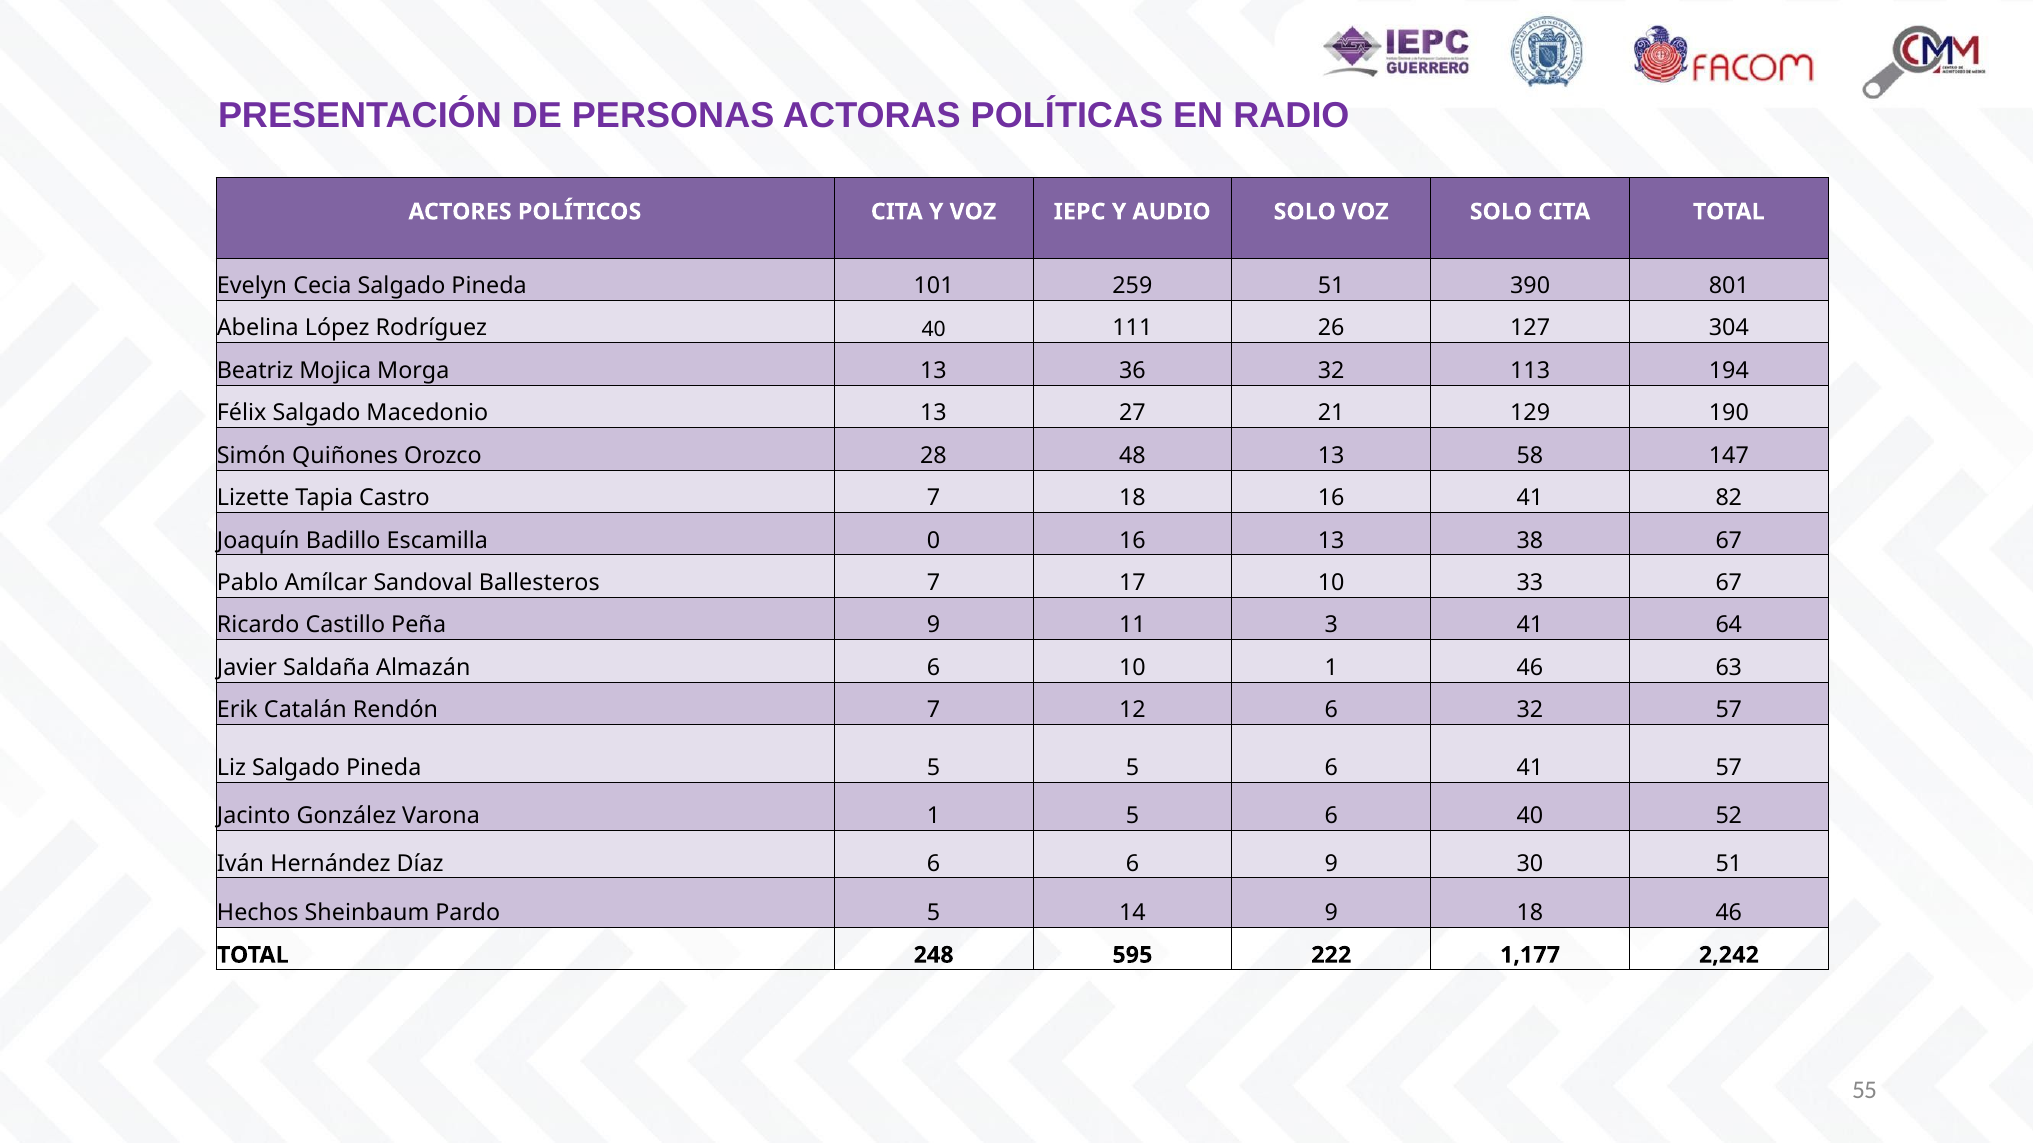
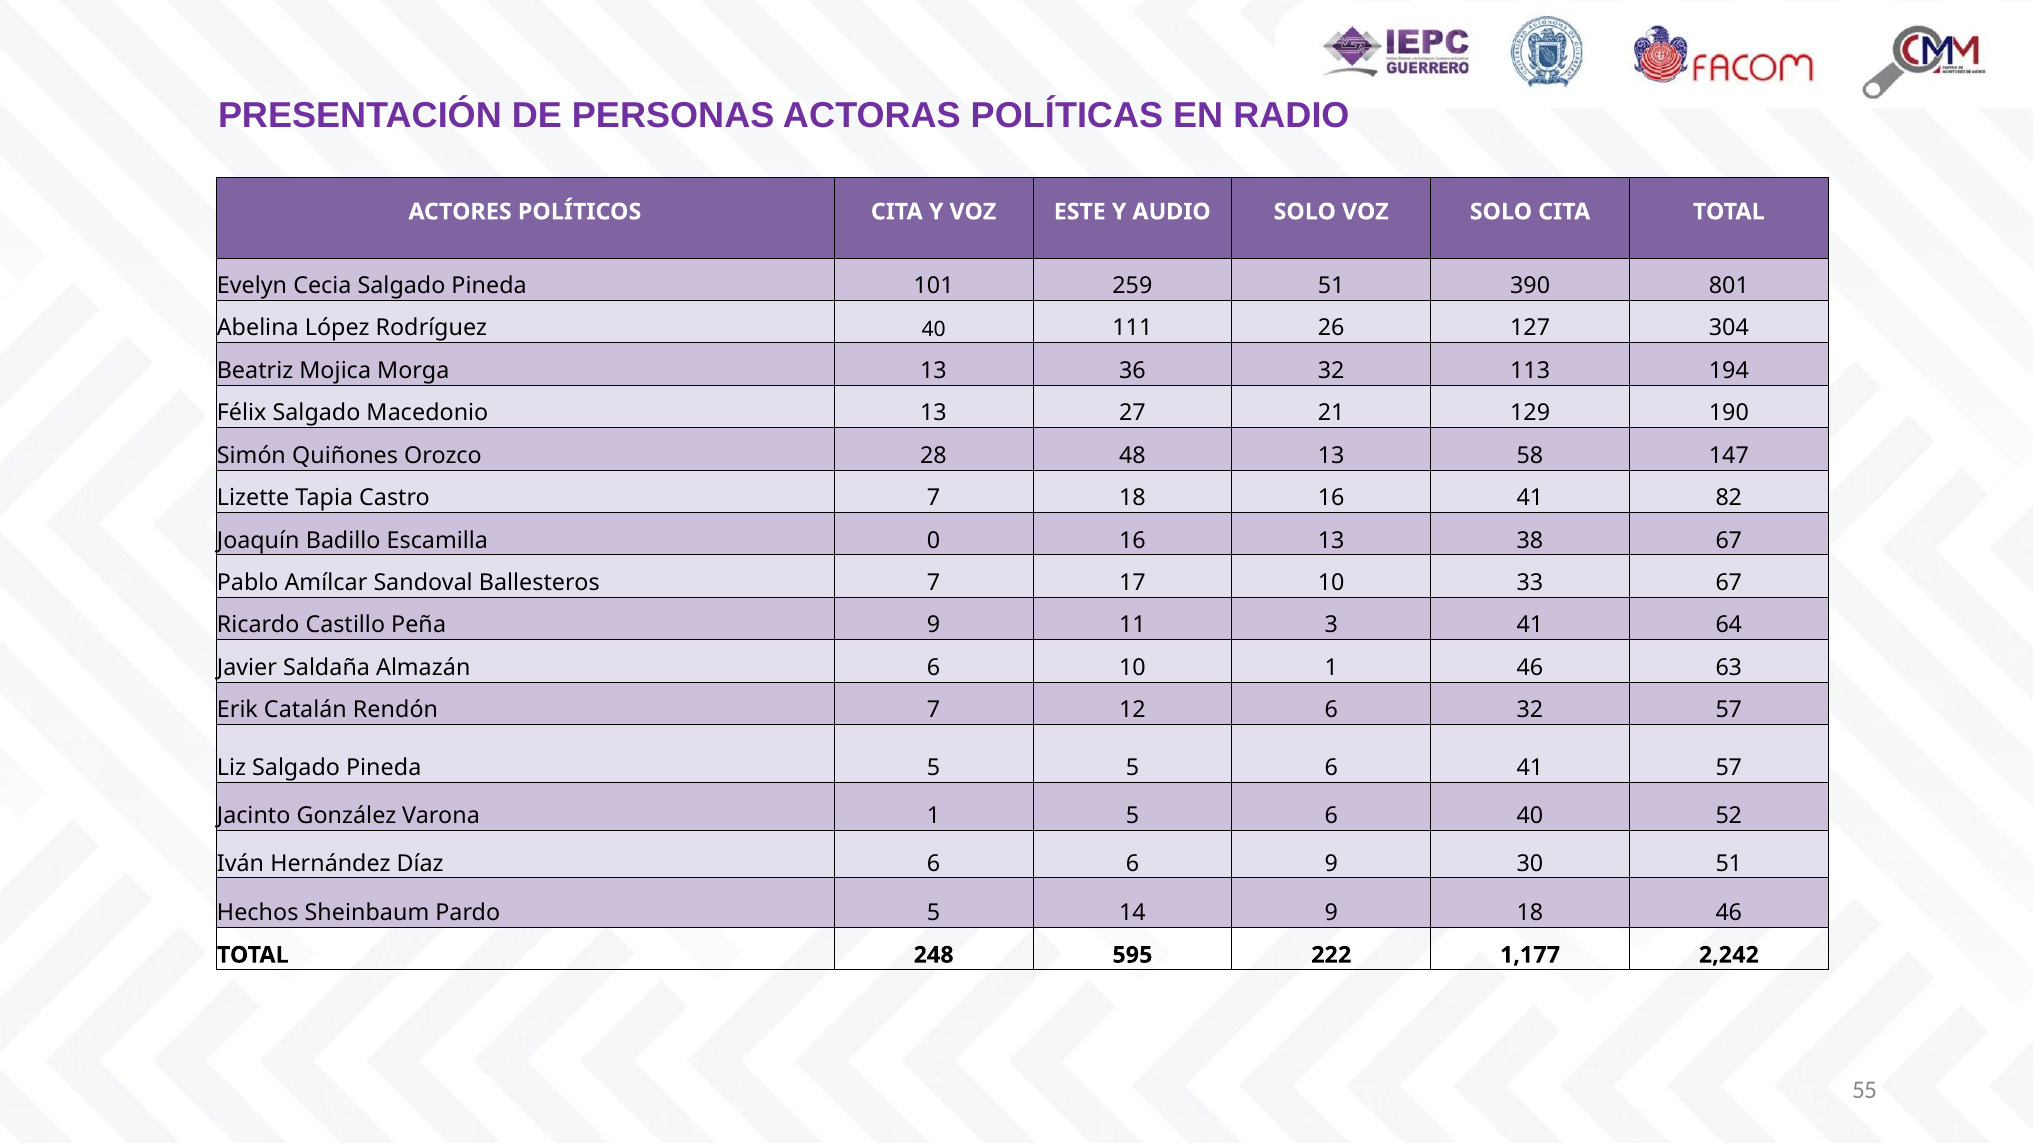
IEPC: IEPC -> ESTE
